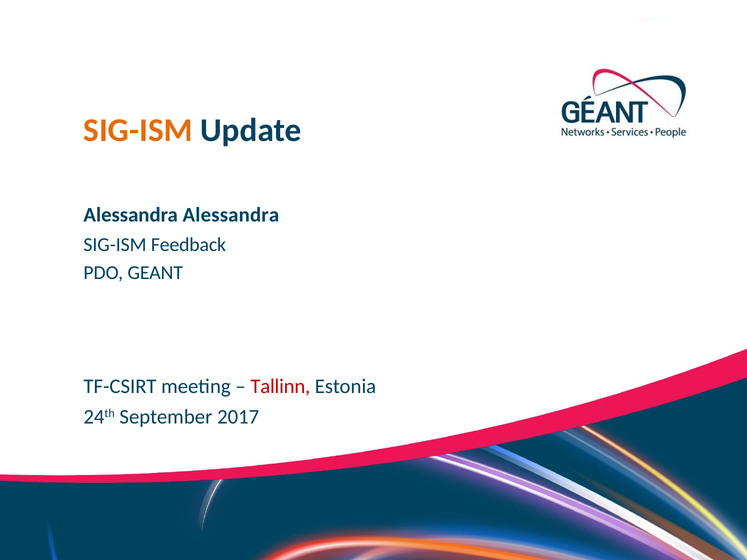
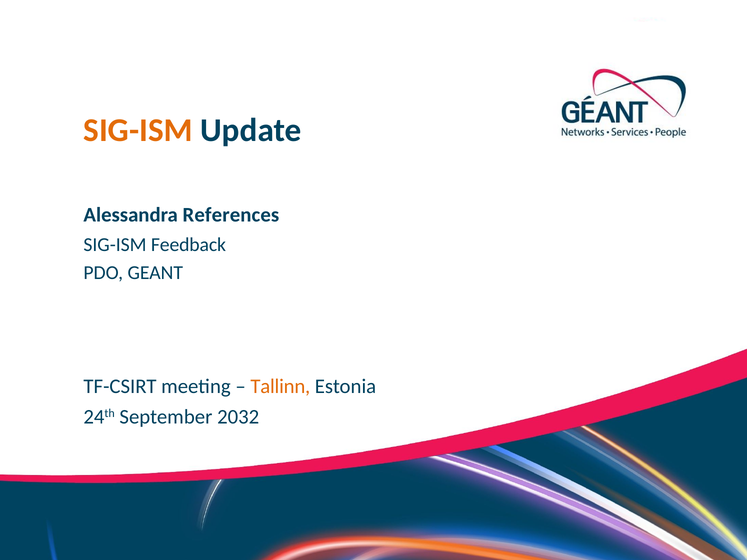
Alessandra Alessandra: Alessandra -> References
Tallinn colour: red -> orange
2017: 2017 -> 2032
